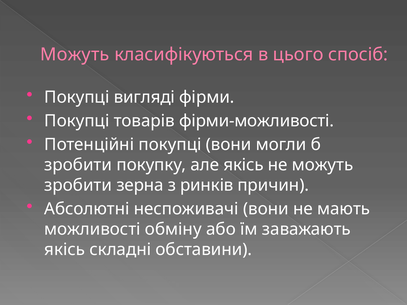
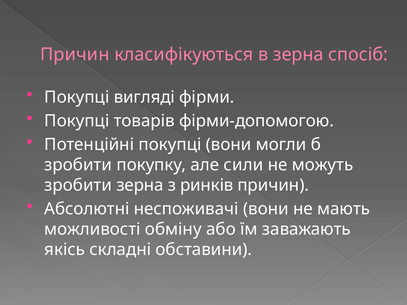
Можуть at (75, 55): Можуть -> Причин
в цього: цього -> зерна
фірми-можливості: фірми-можливості -> фірми-допомогою
але якісь: якісь -> сили
